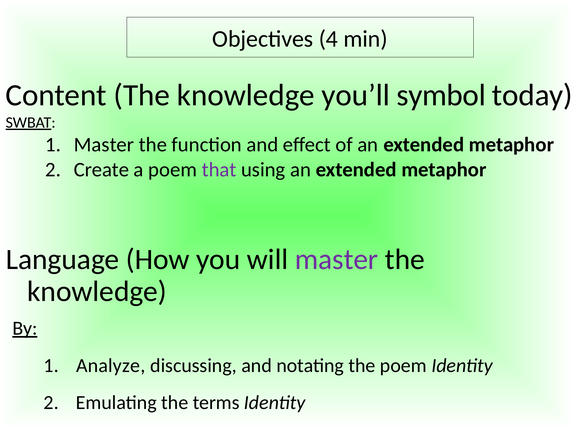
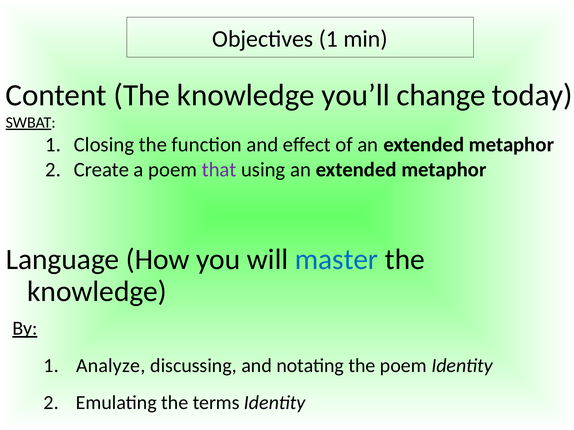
Objectives 4: 4 -> 1
symbol: symbol -> change
Master at (104, 145): Master -> Closing
master at (337, 260) colour: purple -> blue
